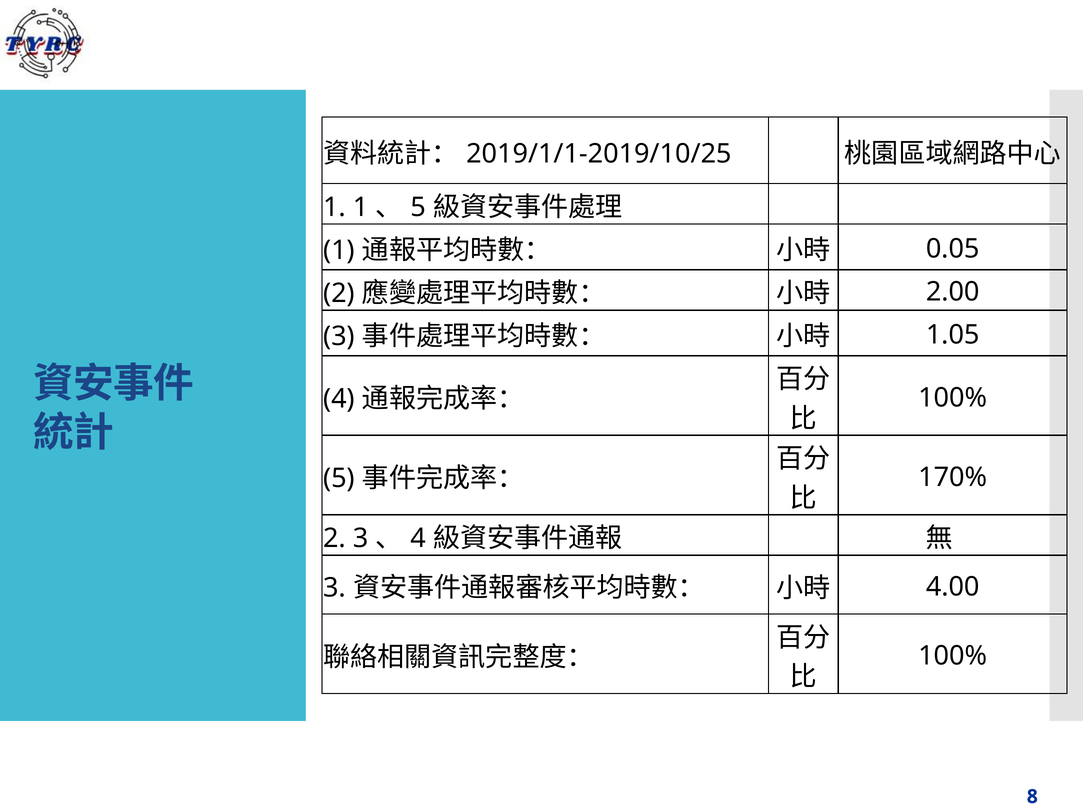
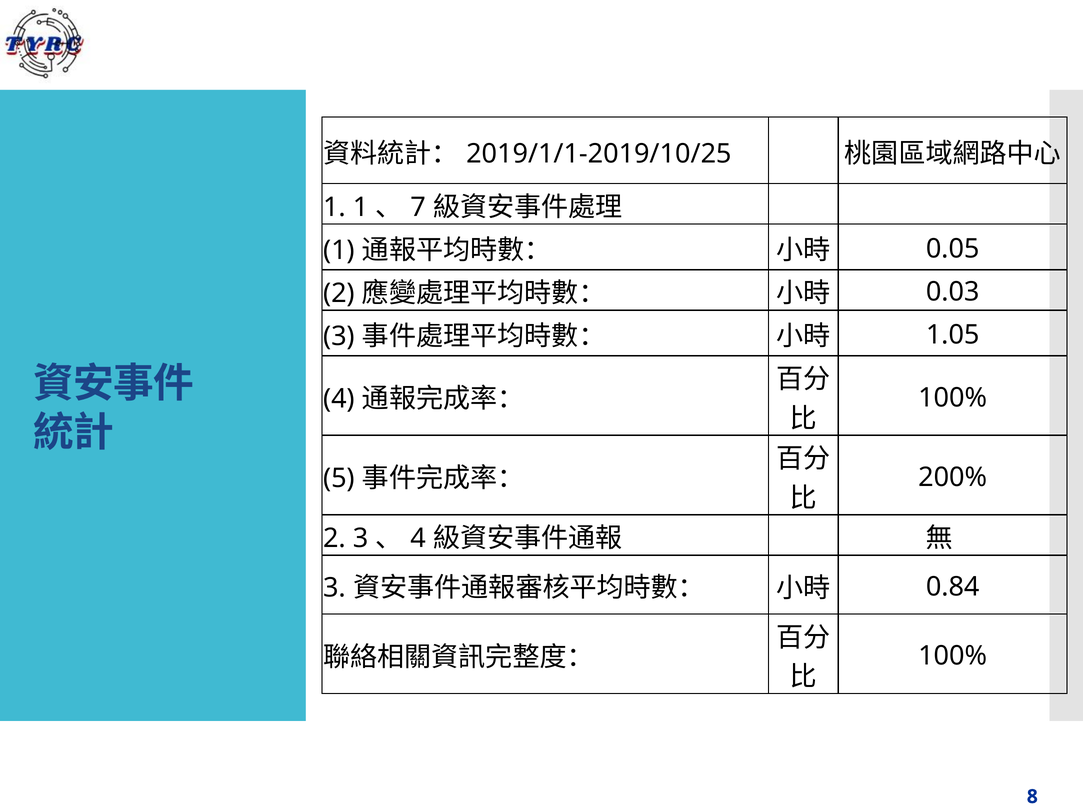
5 at (418, 207): 5 -> 7
2.00: 2.00 -> 0.03
170%: 170% -> 200%
4.00: 4.00 -> 0.84
